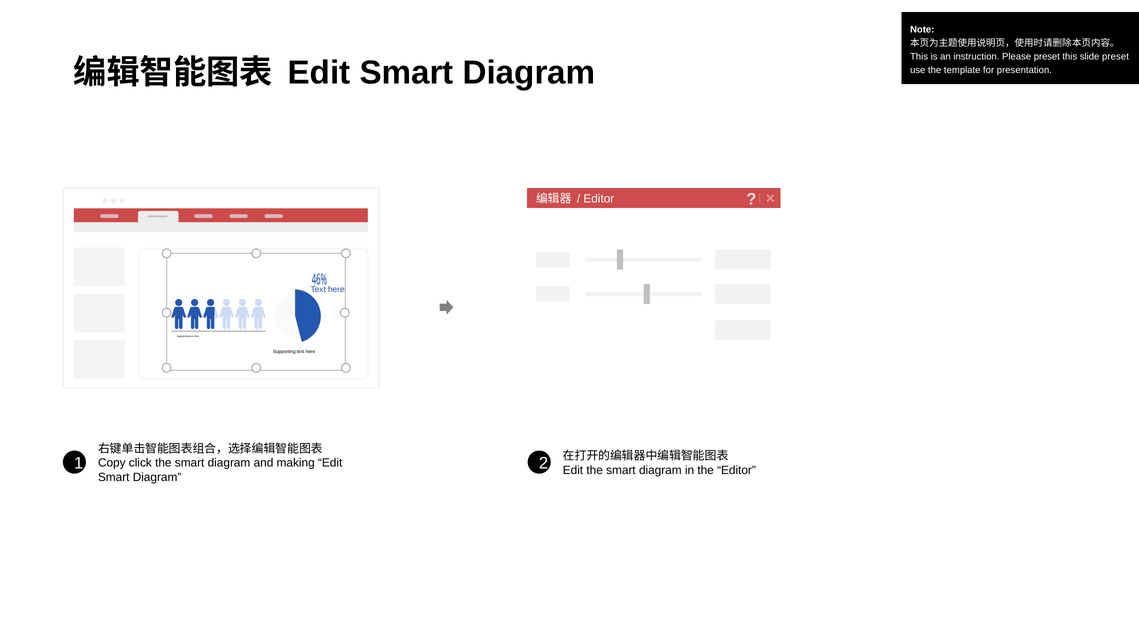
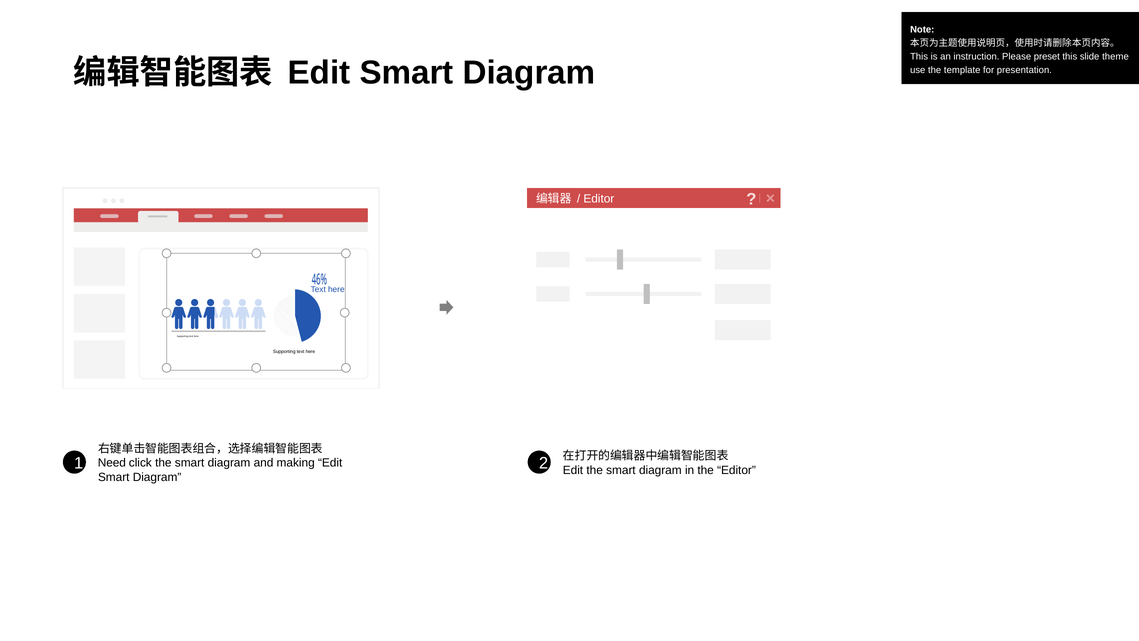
slide preset: preset -> theme
Copy: Copy -> Need
